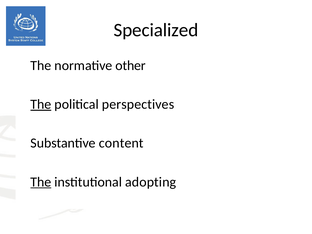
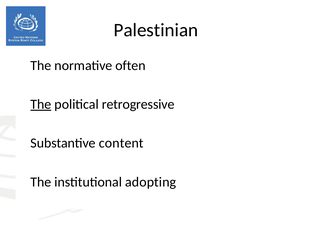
Specialized: Specialized -> Palestinian
other: other -> often
perspectives: perspectives -> retrogressive
The at (41, 182) underline: present -> none
